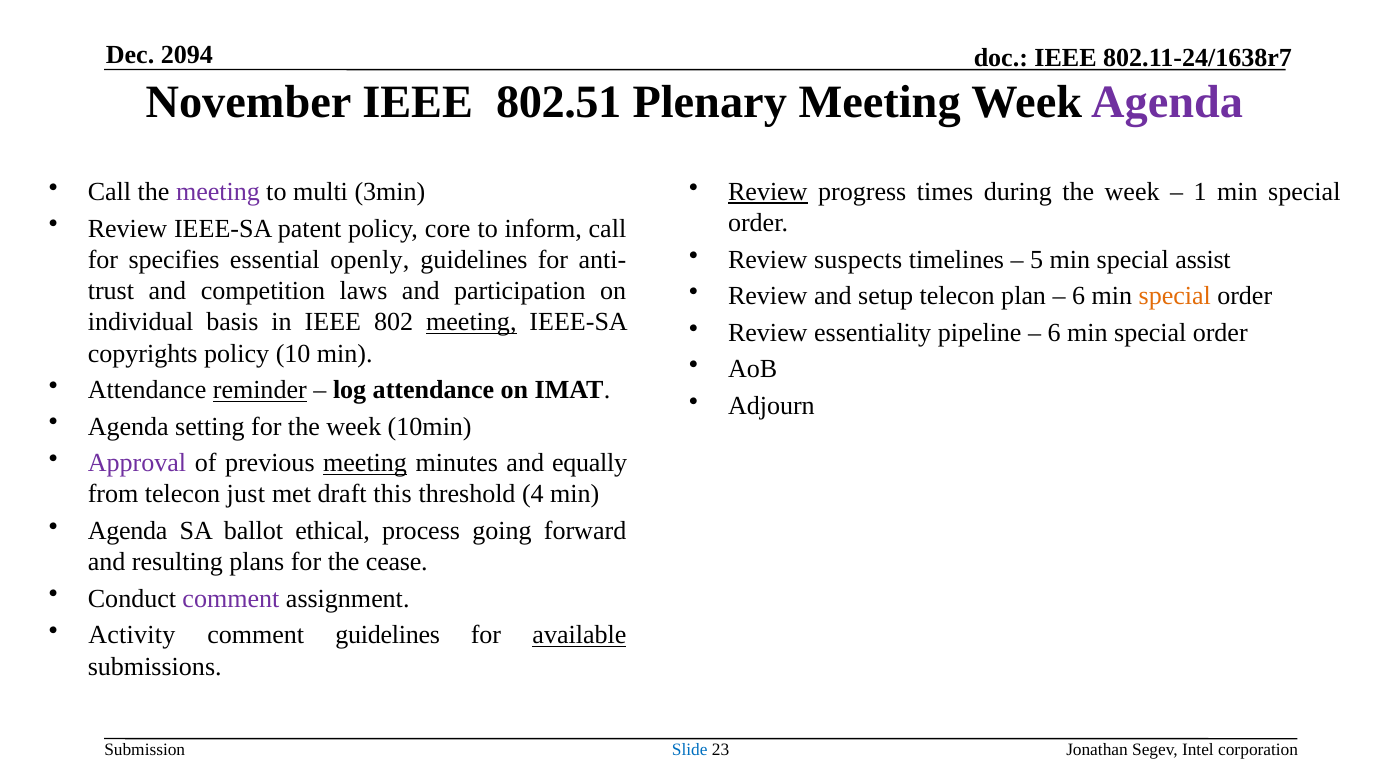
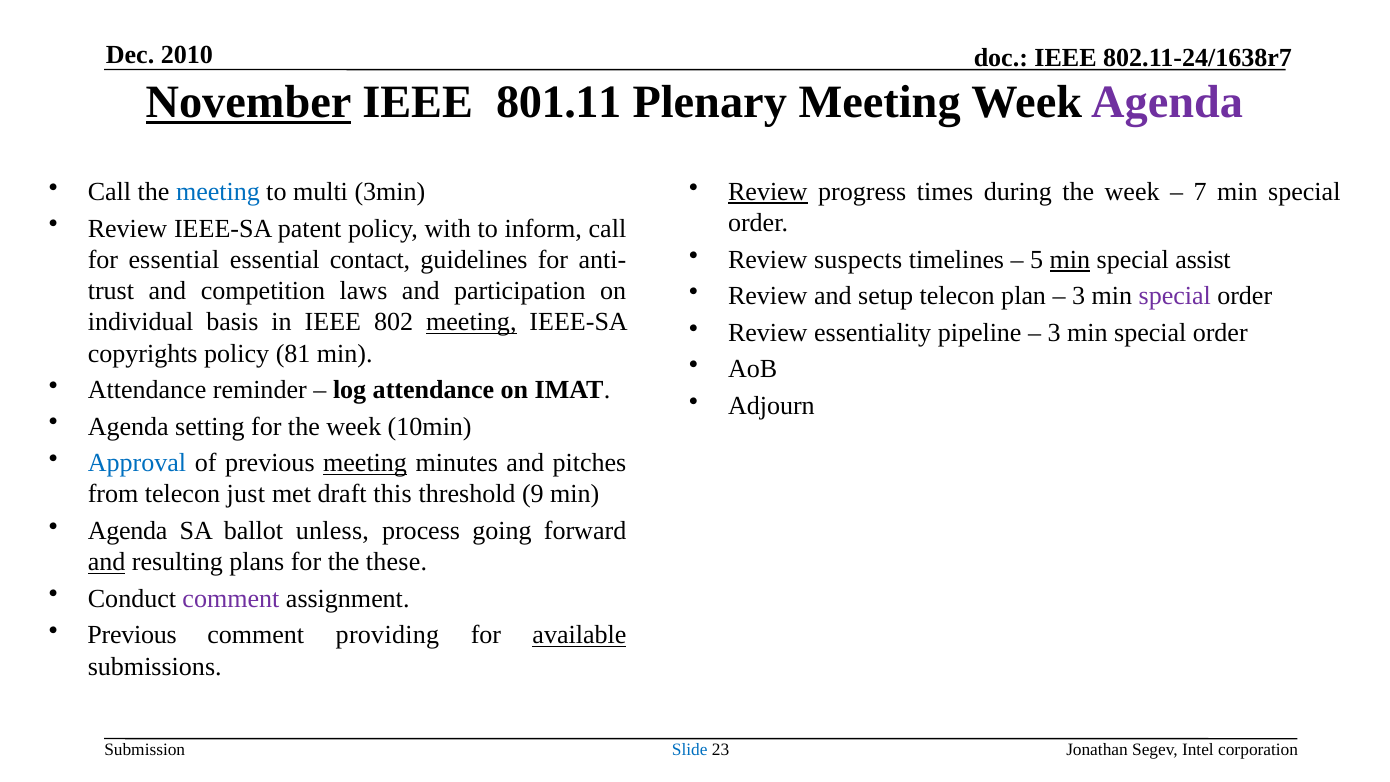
2094: 2094 -> 2010
November underline: none -> present
802.51: 802.51 -> 801.11
meeting at (218, 192) colour: purple -> blue
1: 1 -> 7
core: core -> with
min at (1070, 260) underline: none -> present
for specifies: specifies -> essential
openly: openly -> contact
6 at (1079, 296): 6 -> 3
special at (1175, 296) colour: orange -> purple
6 at (1054, 333): 6 -> 3
10: 10 -> 81
reminder underline: present -> none
Approval colour: purple -> blue
equally: equally -> pitches
4: 4 -> 9
ethical: ethical -> unless
and at (107, 562) underline: none -> present
cease: cease -> these
Activity at (132, 635): Activity -> Previous
comment guidelines: guidelines -> providing
